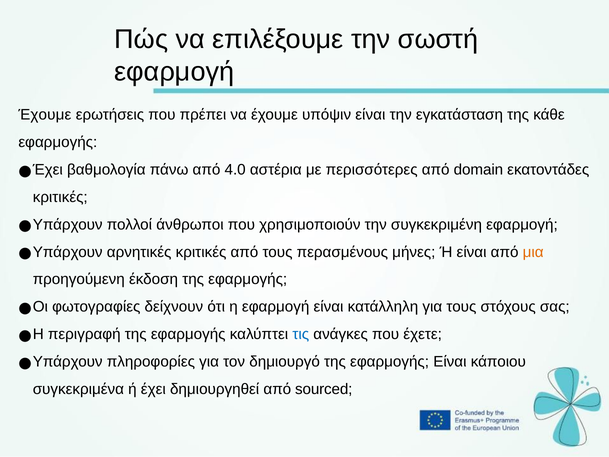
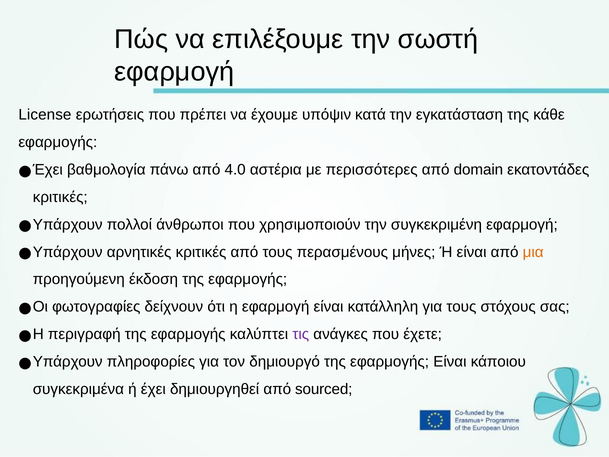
Έχουμε at (45, 115): Έχουμε -> License
υπόψιν είναι: είναι -> κατά
τις colour: blue -> purple
